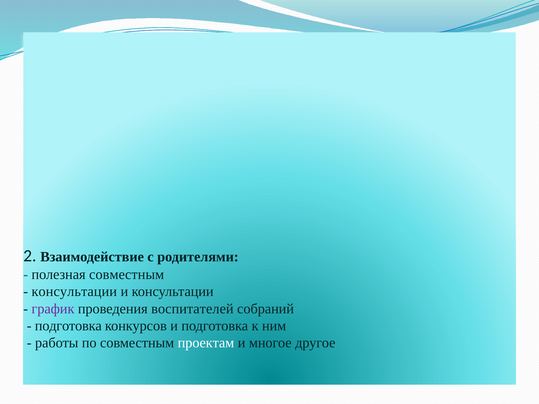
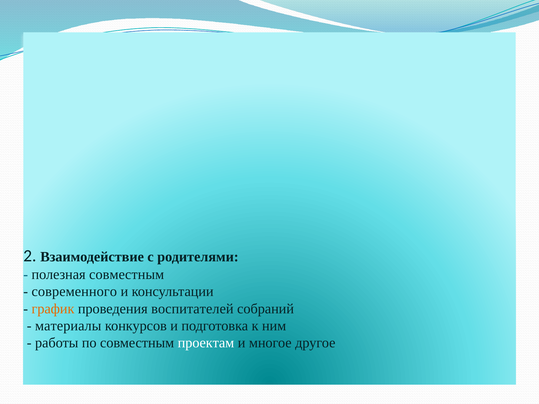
консультации at (74, 292): консультации -> современного
график colour: purple -> orange
подготовка at (68, 326): подготовка -> материалы
